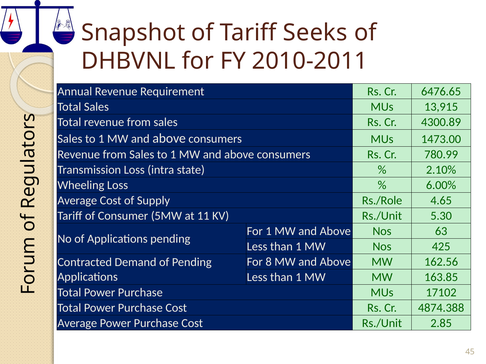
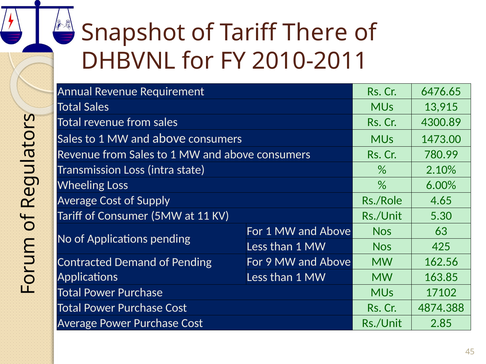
Seeks: Seeks -> There
8: 8 -> 9
